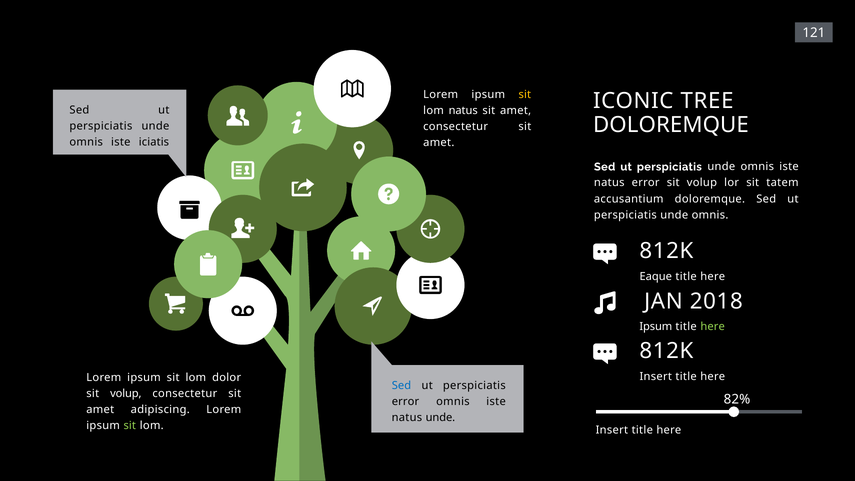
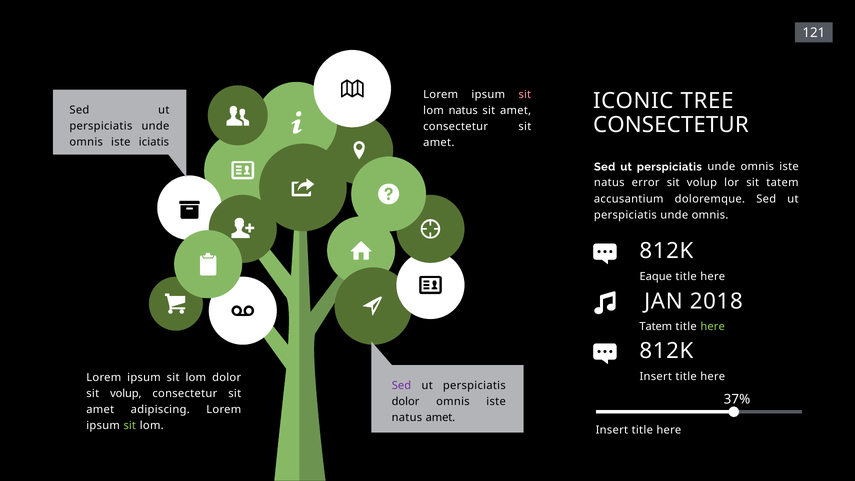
sit at (525, 95) colour: yellow -> pink
DOLOREMQUE at (671, 125): DOLOREMQUE -> CONSECTETUR
Ipsum at (656, 327): Ipsum -> Tatem
Sed at (401, 385) colour: blue -> purple
82%: 82% -> 37%
error at (405, 401): error -> dolor
natus unde: unde -> amet
